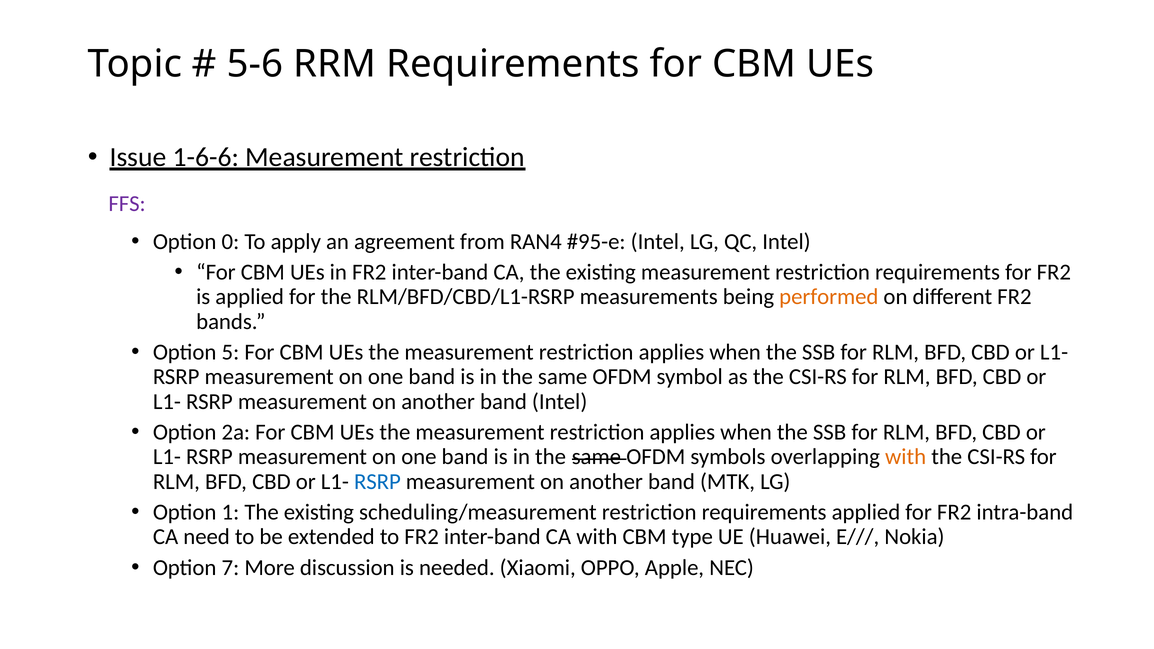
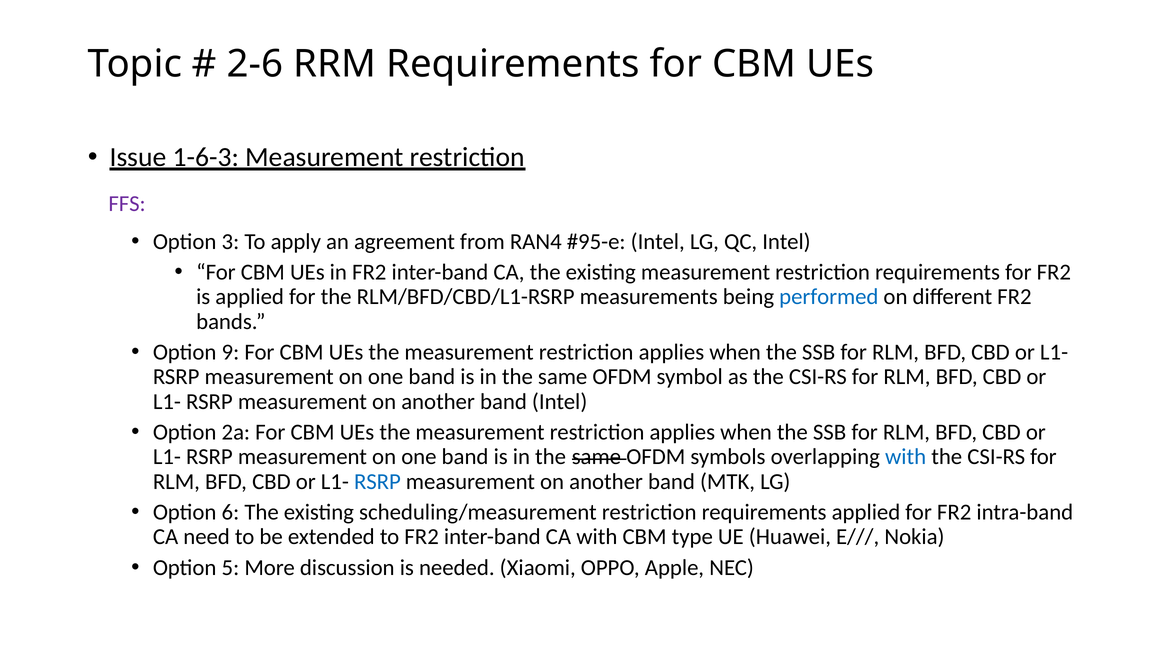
5-6: 5-6 -> 2-6
1-6-6: 1-6-6 -> 1-6-3
0: 0 -> 3
performed colour: orange -> blue
5: 5 -> 9
with at (906, 457) colour: orange -> blue
1: 1 -> 6
7: 7 -> 5
